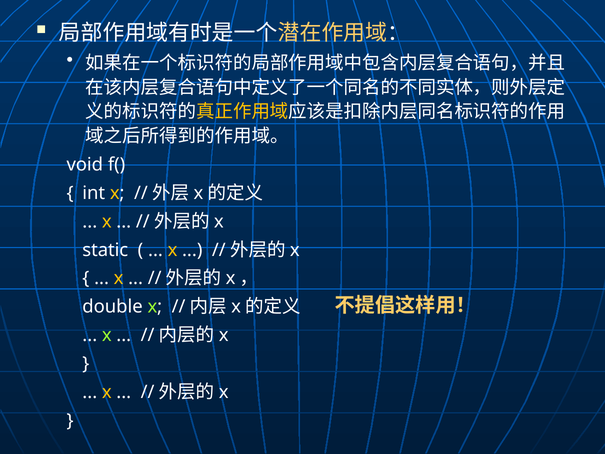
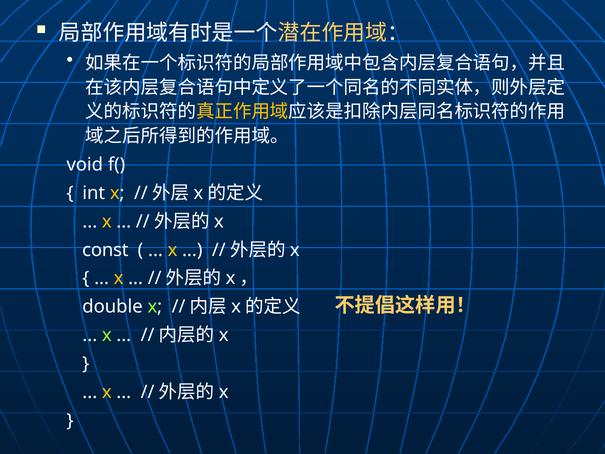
static: static -> const
